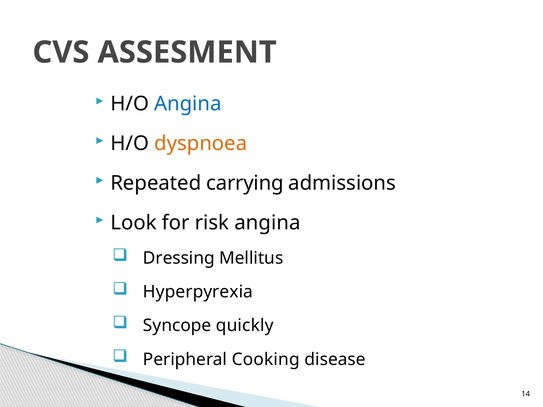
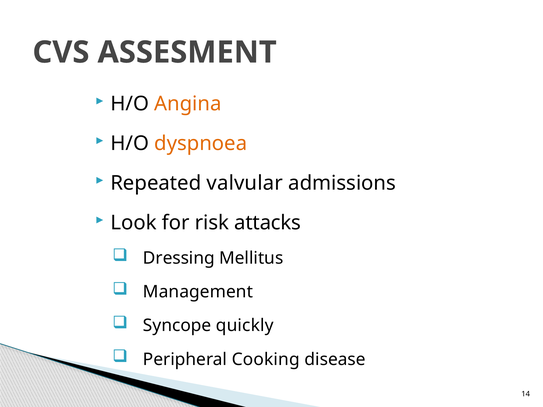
Angina at (188, 104) colour: blue -> orange
carrying: carrying -> valvular
risk angina: angina -> attacks
Hyperpyrexia: Hyperpyrexia -> Management
